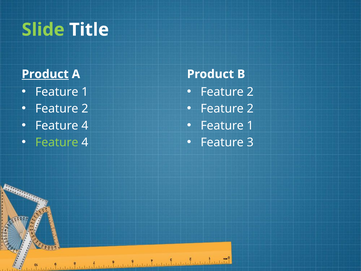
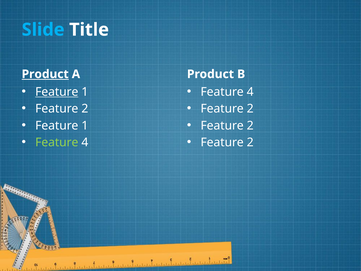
Slide colour: light green -> light blue
Feature at (57, 92) underline: none -> present
2 at (250, 92): 2 -> 4
4 at (85, 125): 4 -> 1
1 at (250, 125): 1 -> 2
3 at (250, 142): 3 -> 2
